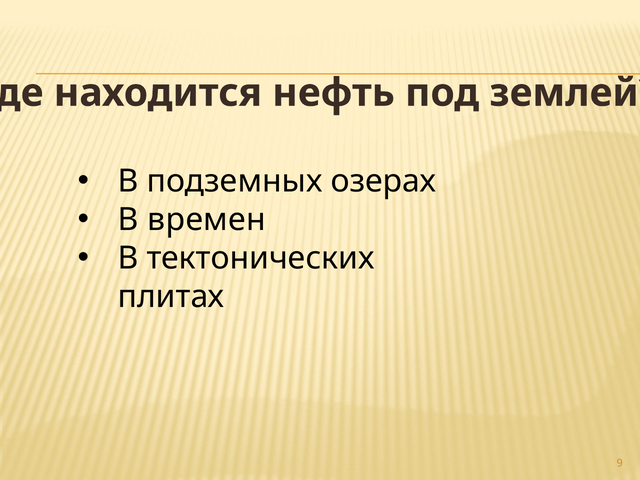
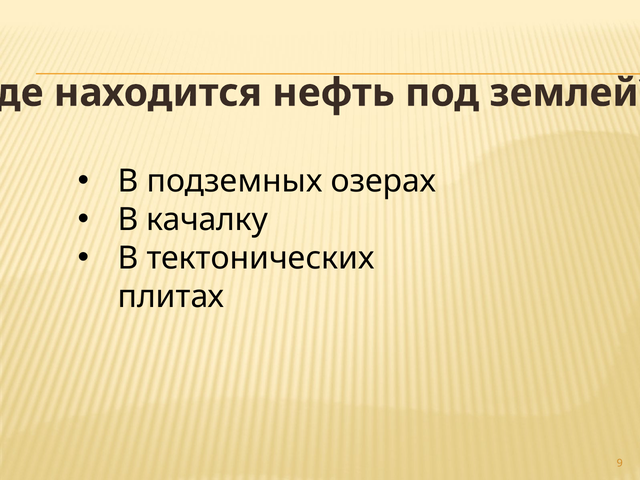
времен: времен -> качалку
